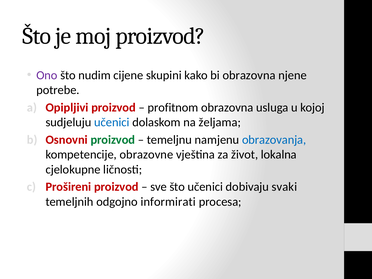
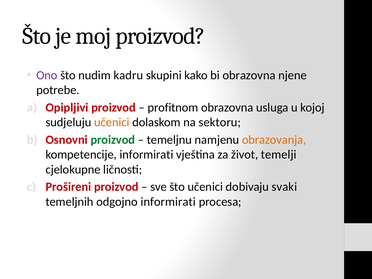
cijene: cijene -> kadru
učenici at (112, 122) colour: blue -> orange
željama: željama -> sektoru
obrazovanja colour: blue -> orange
kompetencije obrazovne: obrazovne -> informirati
lokalna: lokalna -> temelji
